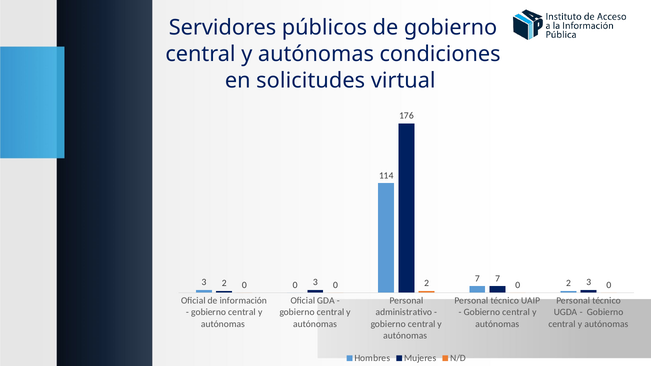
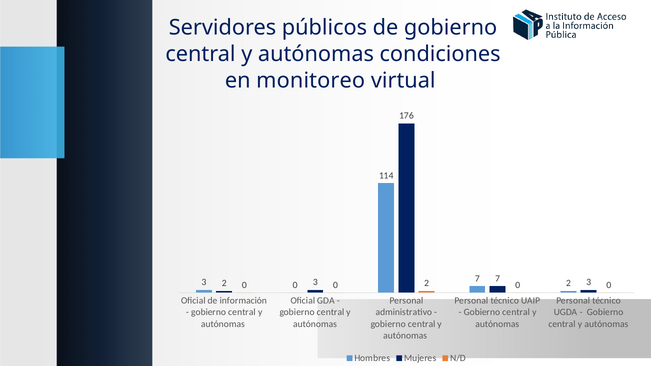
solicitudes: solicitudes -> monitoreo
